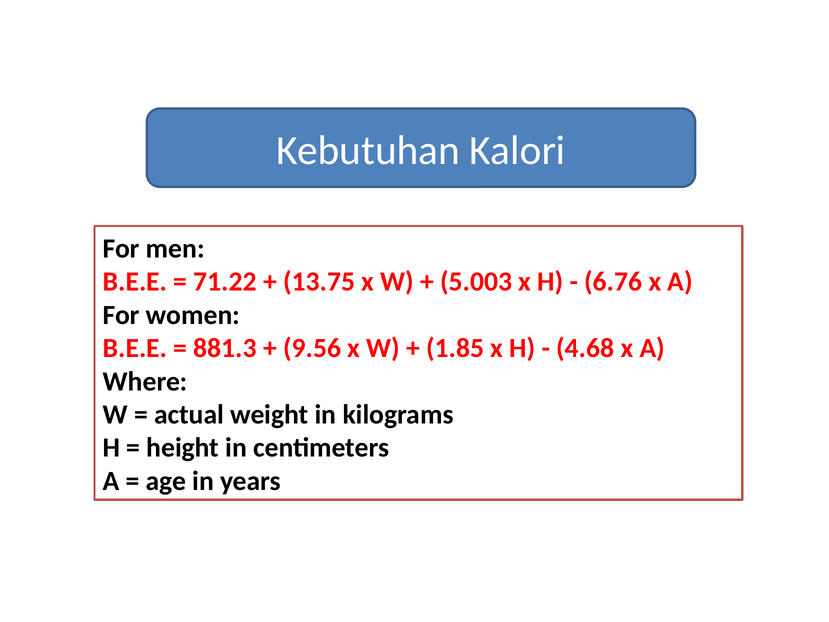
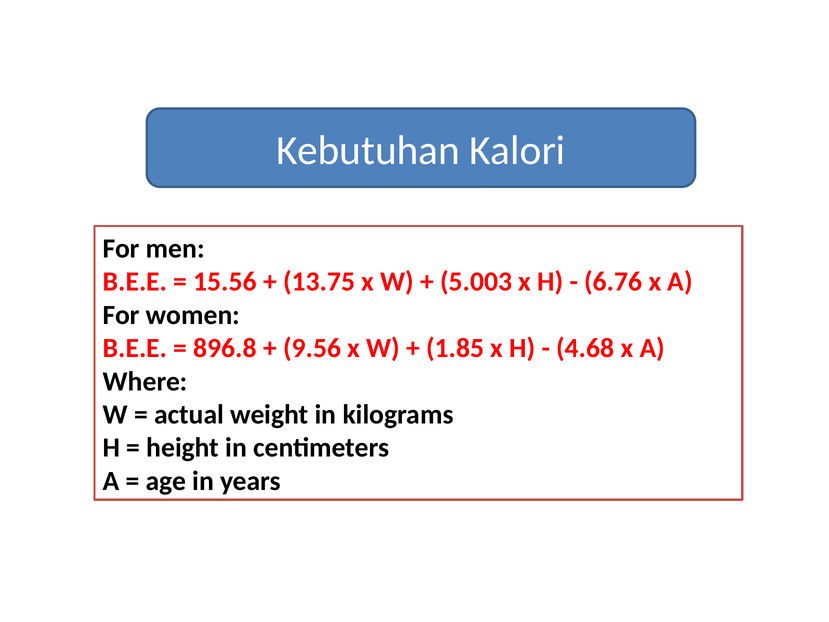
71.22: 71.22 -> 15.56
881.3: 881.3 -> 896.8
